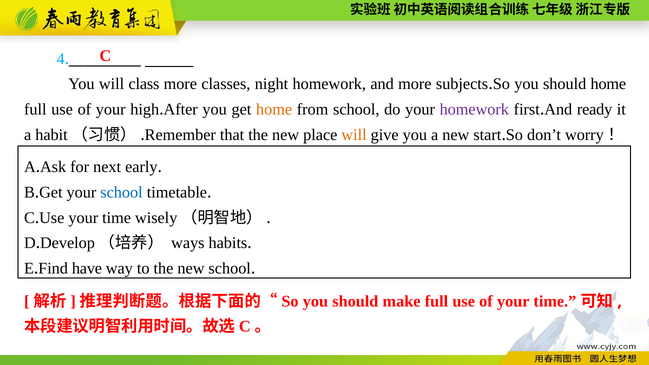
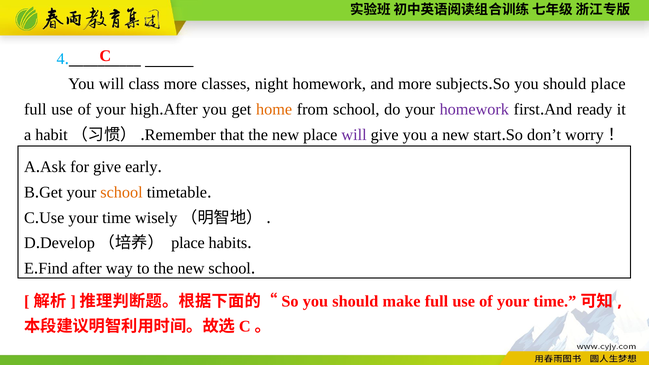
should home: home -> place
will at (354, 135) colour: orange -> purple
for next: next -> give
school at (122, 192) colour: blue -> orange
ways at (188, 243): ways -> place
have at (87, 268): have -> after
